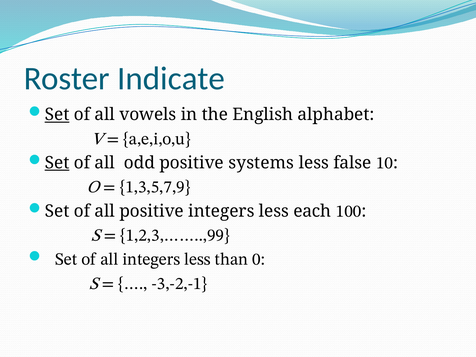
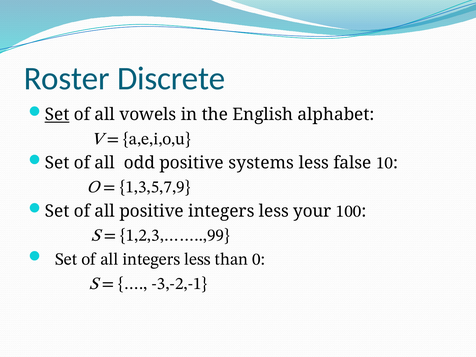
Indicate: Indicate -> Discrete
Set at (57, 163) underline: present -> none
each: each -> your
